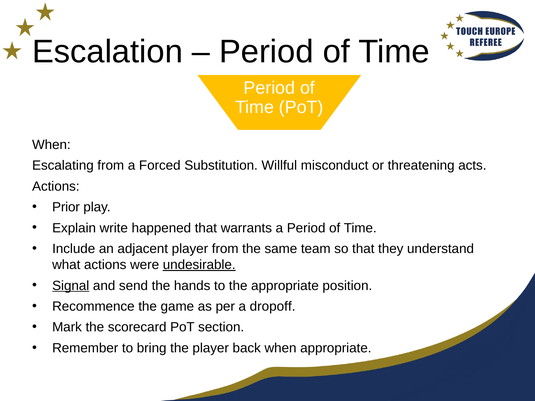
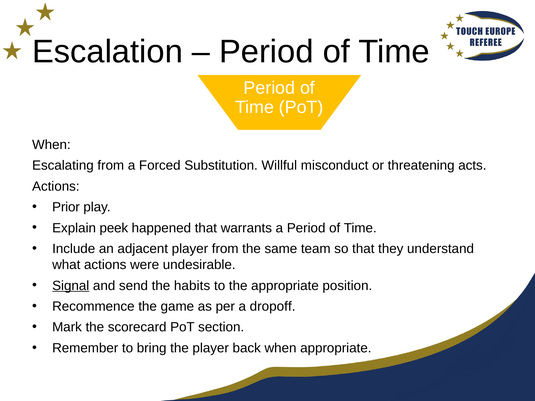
write: write -> peek
undesirable underline: present -> none
hands: hands -> habits
